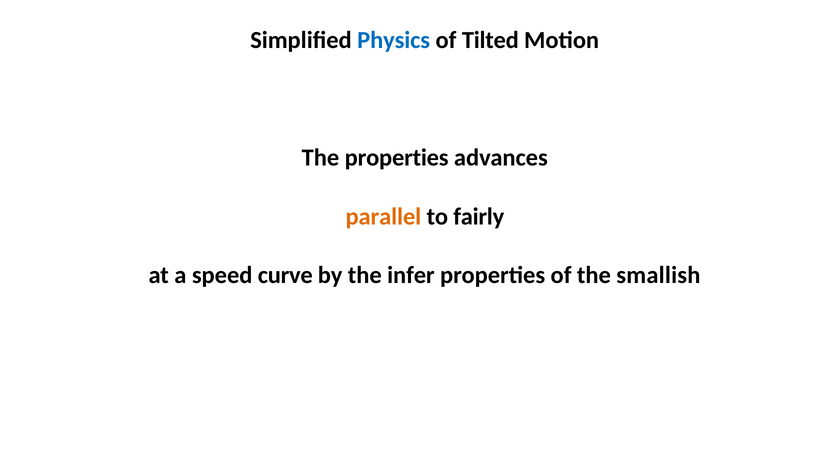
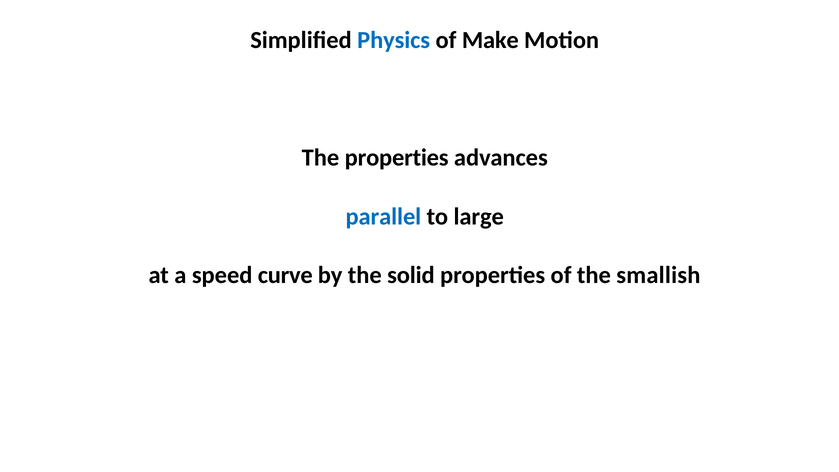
Tilted: Tilted -> Make
parallel colour: orange -> blue
fairly: fairly -> large
infer: infer -> solid
